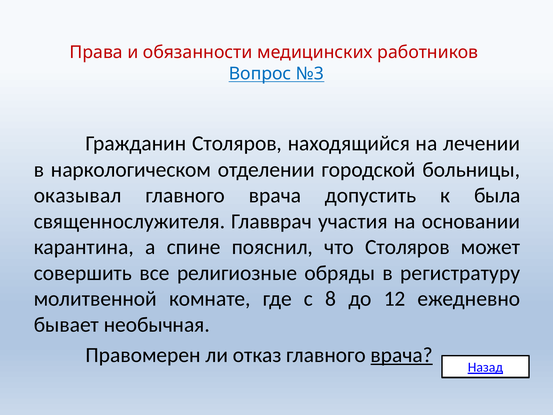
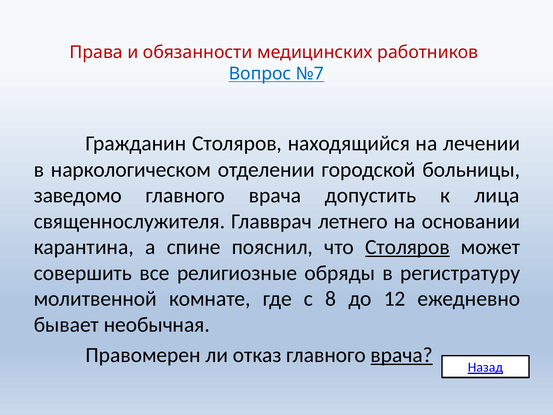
№3: №3 -> №7
оказывал: оказывал -> заведомо
была: была -> лица
участия: участия -> летнего
Столяров at (407, 247) underline: none -> present
